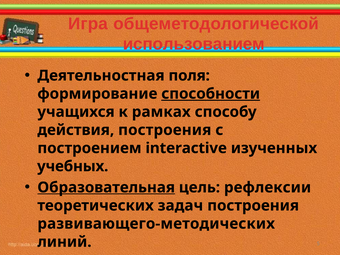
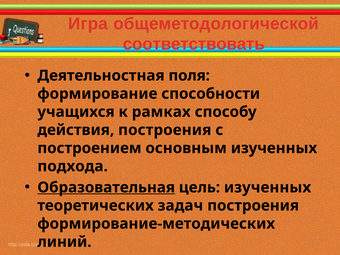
использованием: использованием -> соответствовать
способности underline: present -> none
interactive: interactive -> основным
учебных: учебных -> подхода
цель рефлексии: рефлексии -> изученных
развивающего-методических: развивающего-методических -> формирование-методических
